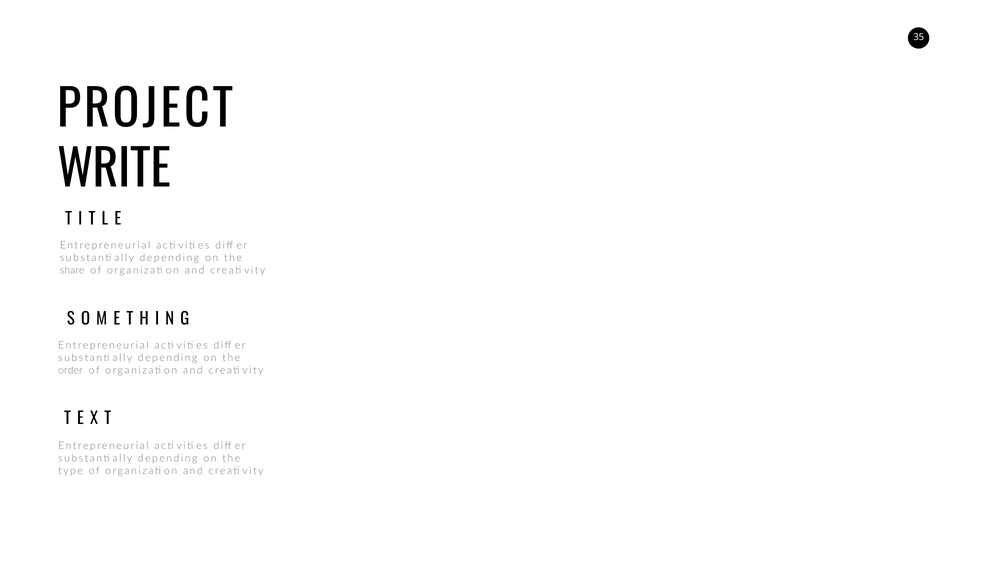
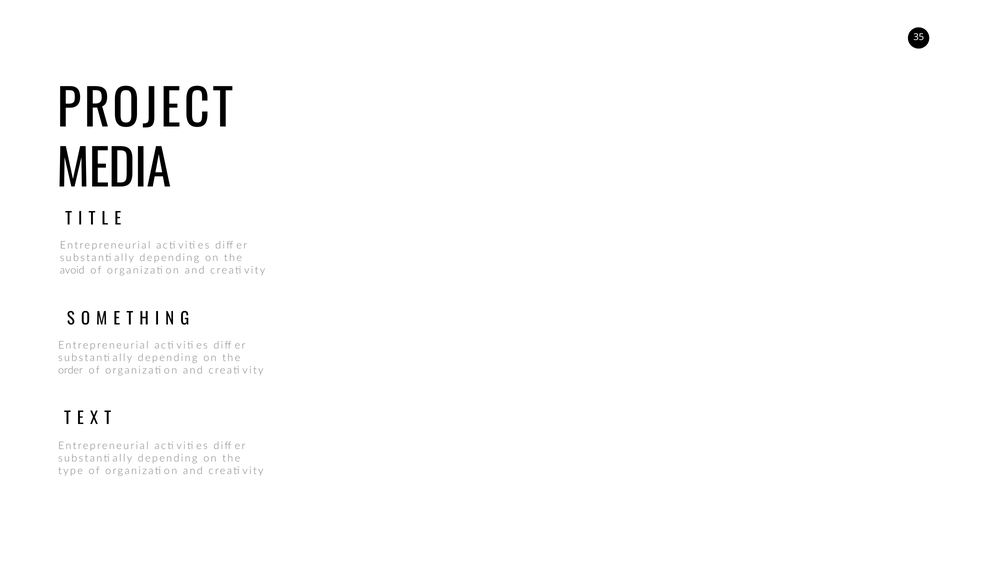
WRITE: WRITE -> MEDIA
share: share -> avoid
